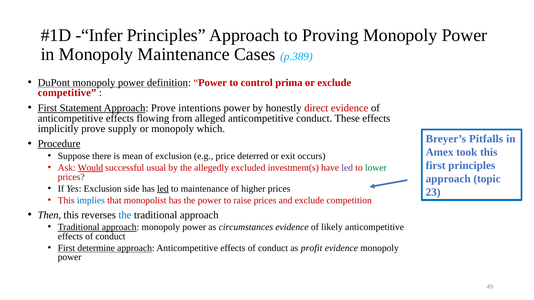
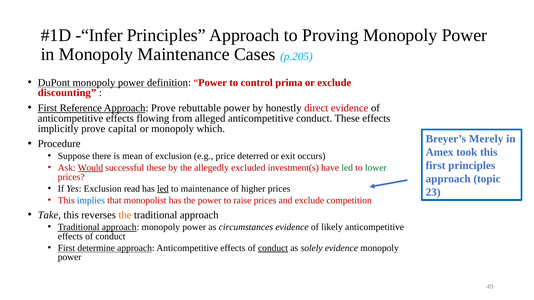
p.389: p.389 -> p.205
competitive: competitive -> discounting
Statement: Statement -> Reference
intentions: intentions -> rebuttable
supply: supply -> capital
Pitfalls: Pitfalls -> Merely
Procedure underline: present -> none
successful usual: usual -> these
led at (347, 168) colour: purple -> green
side: side -> read
Then: Then -> Take
the at (125, 215) colour: blue -> orange
conduct at (273, 248) underline: none -> present
profit: profit -> solely
